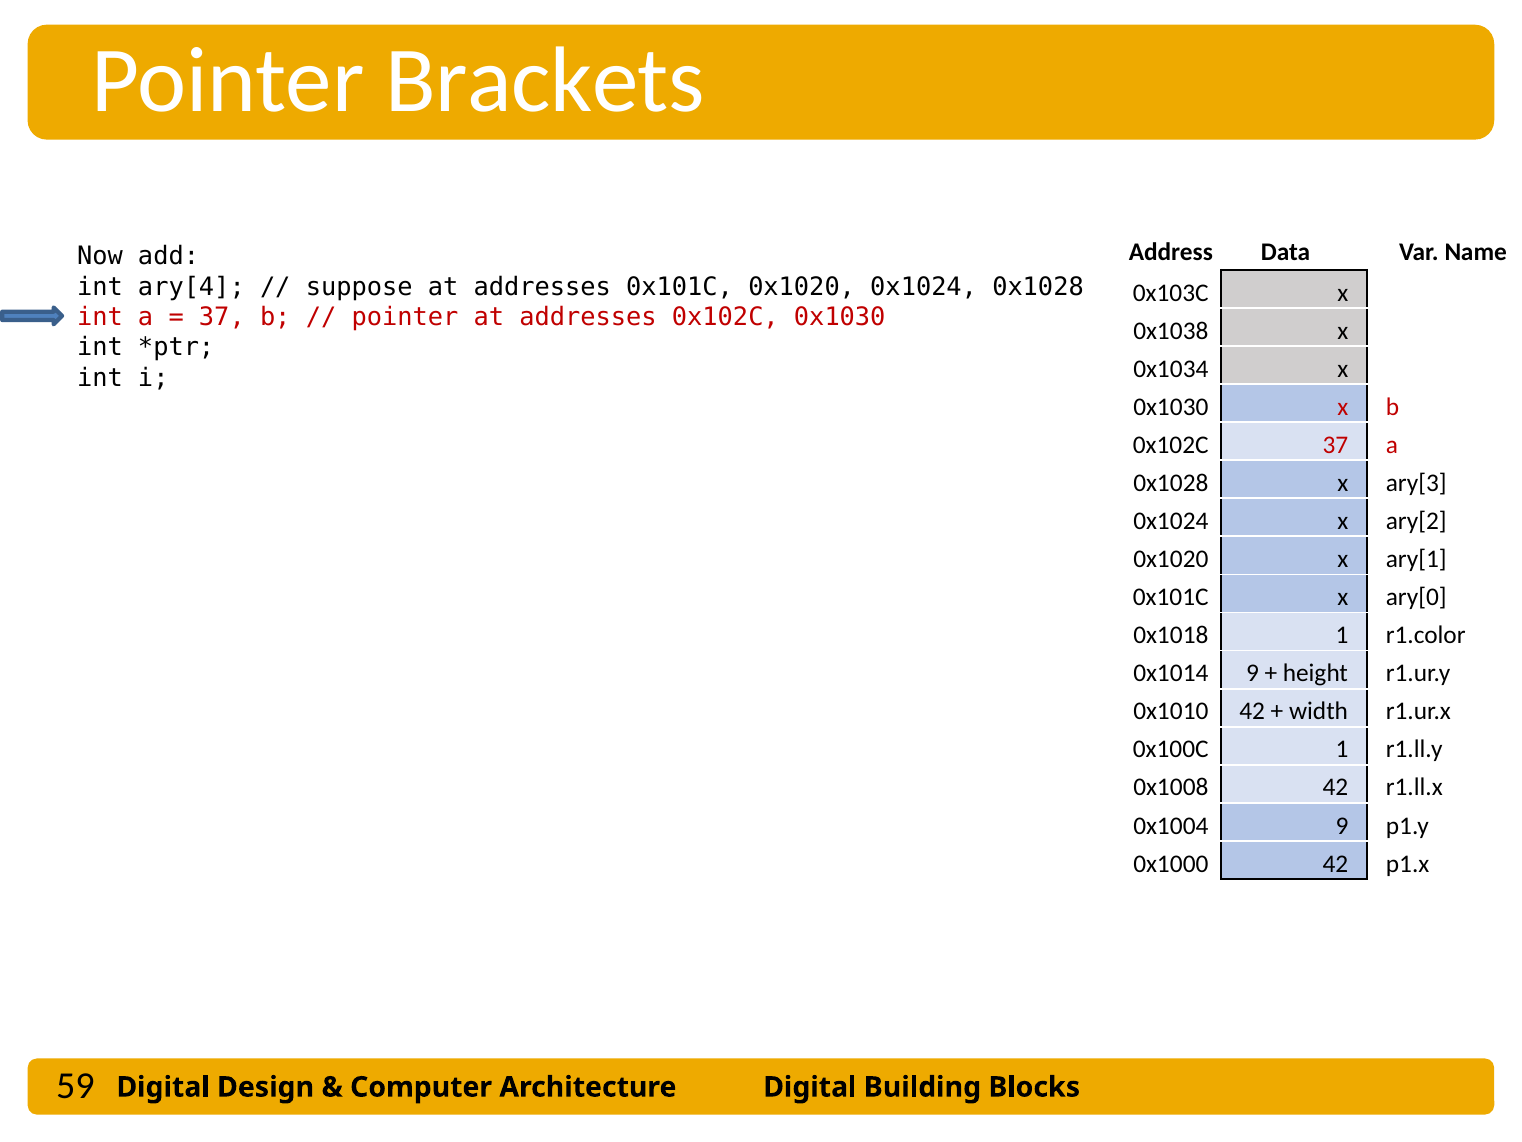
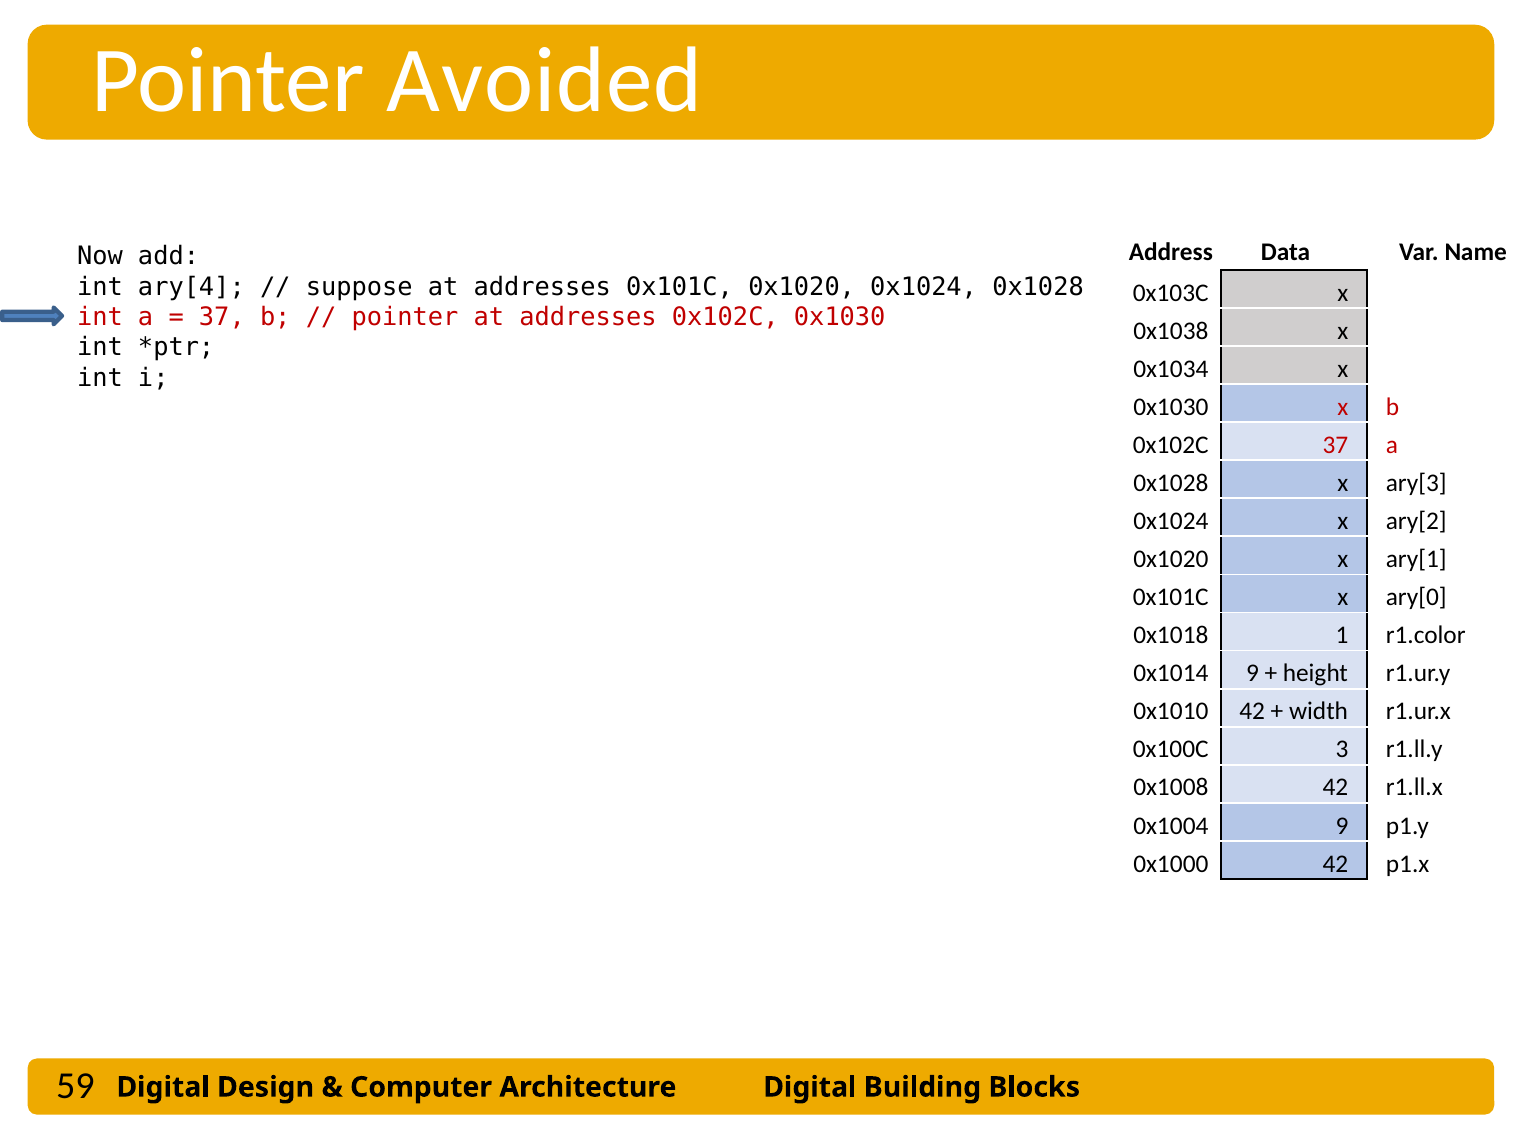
Brackets: Brackets -> Avoided
0x100C 1: 1 -> 3
